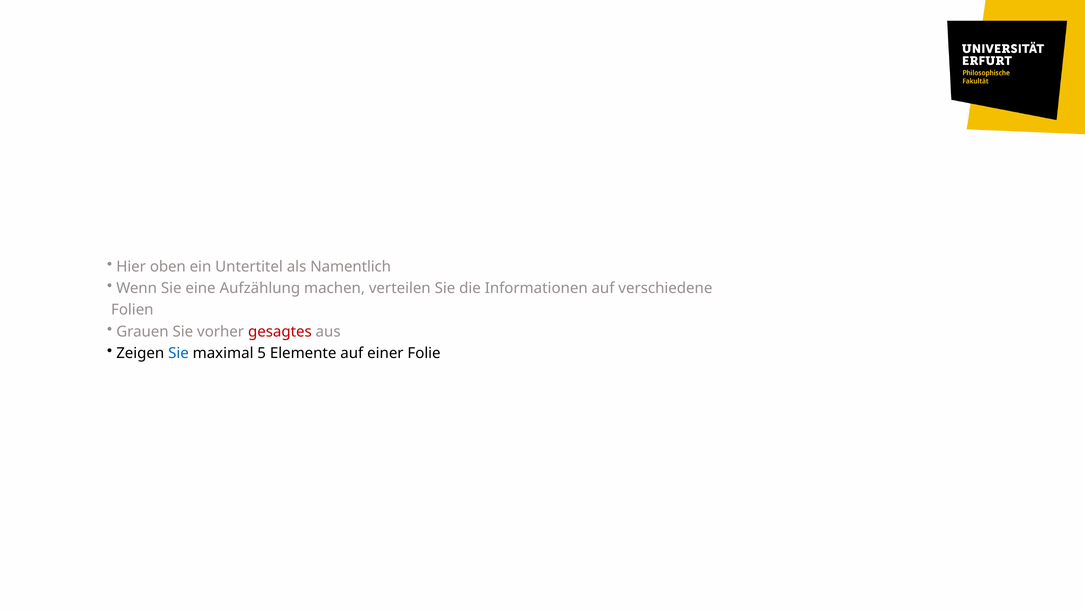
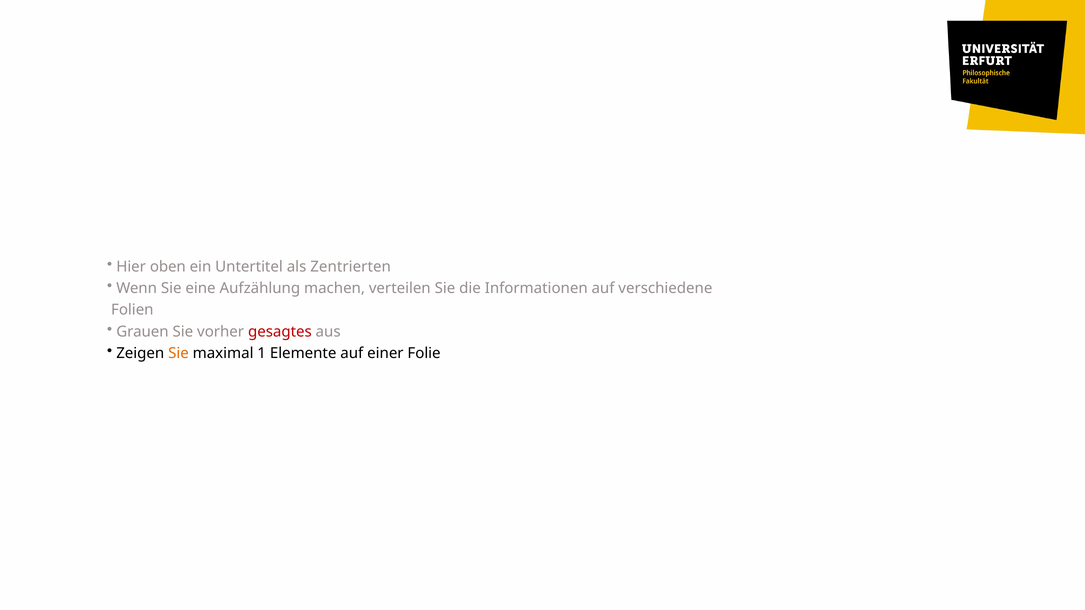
Namentlich: Namentlich -> Zentrierten
Sie at (178, 354) colour: blue -> orange
5: 5 -> 1
